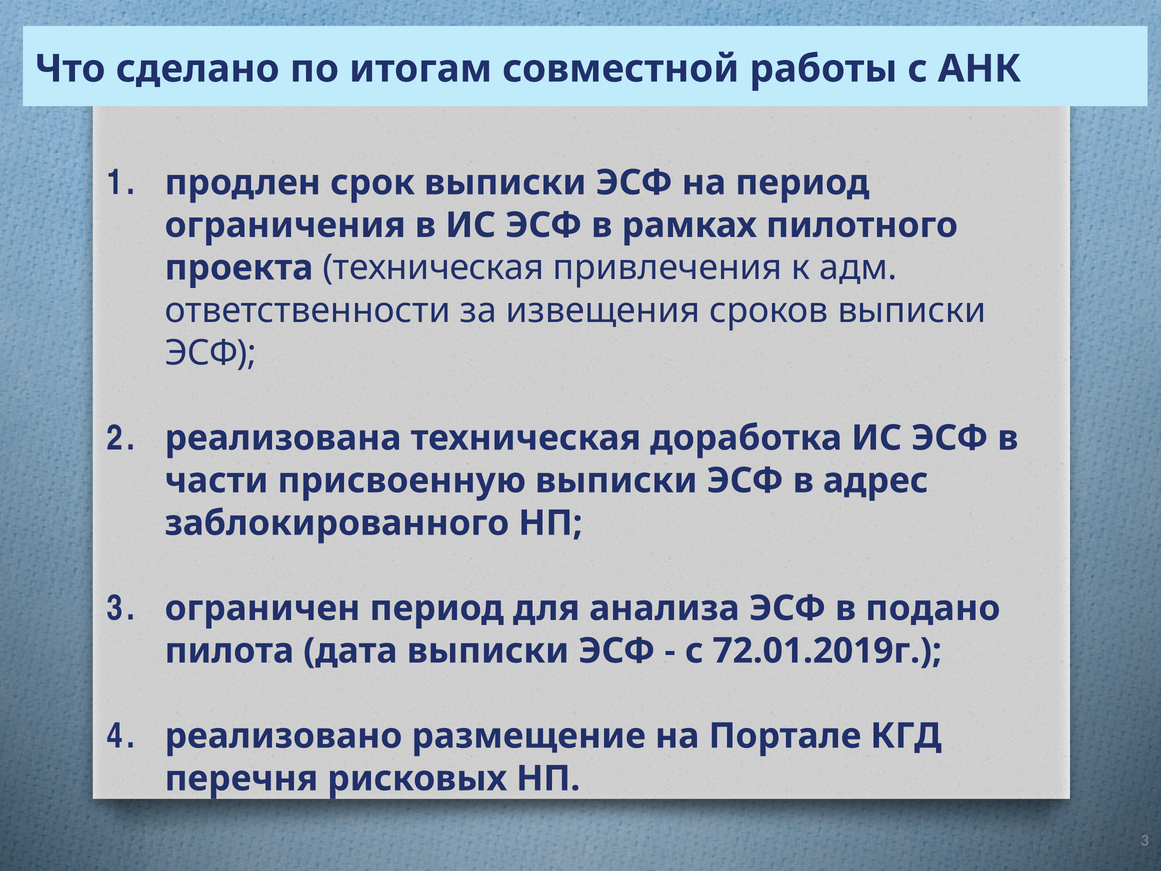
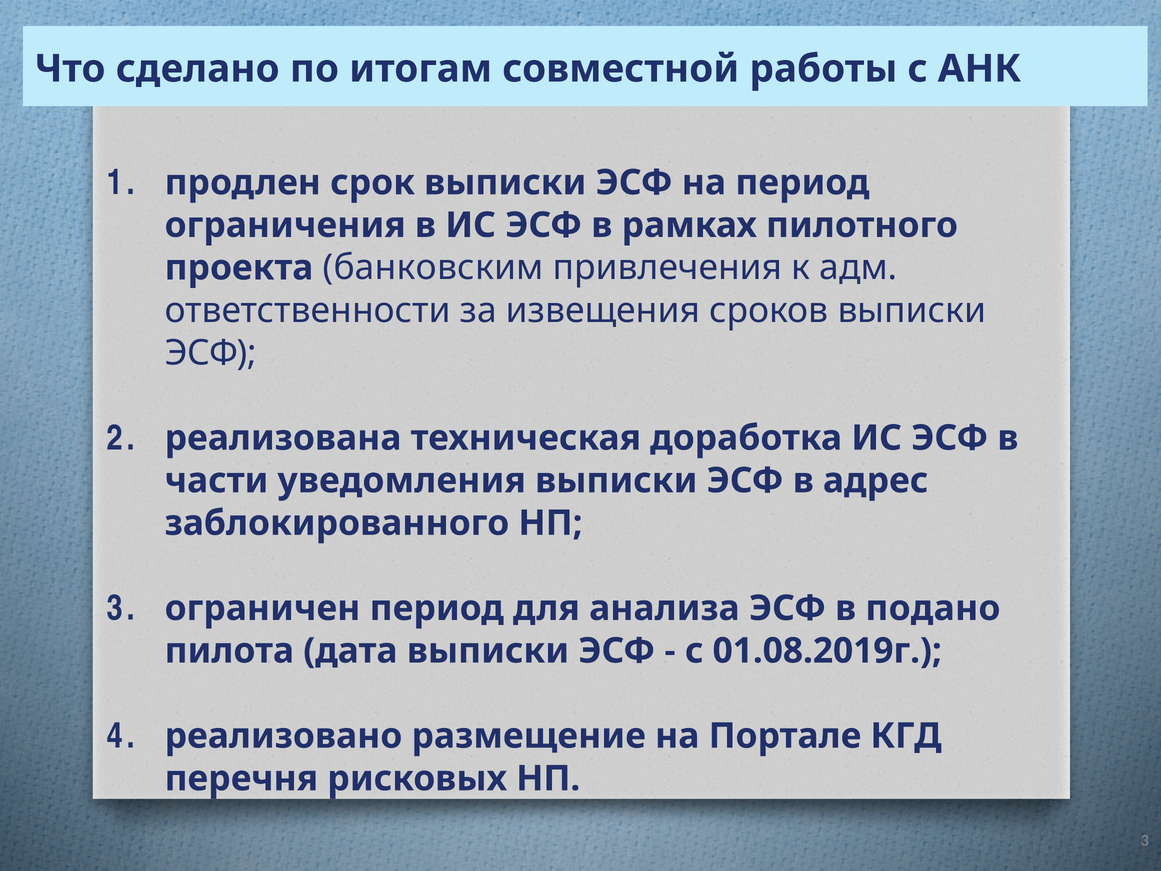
проекта техническая: техническая -> банковским
присвоенную: присвоенную -> уведомления
72.01.2019г: 72.01.2019г -> 01.08.2019г
